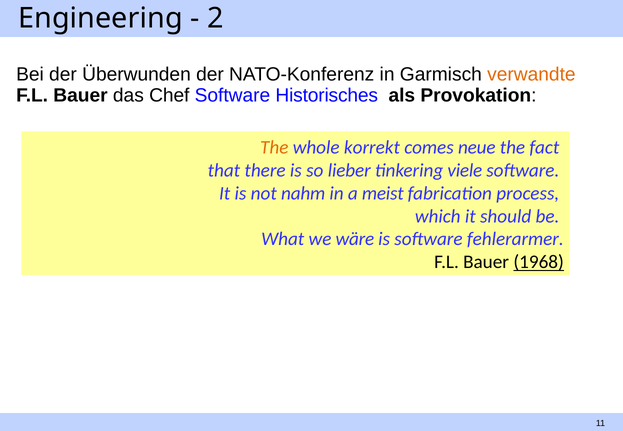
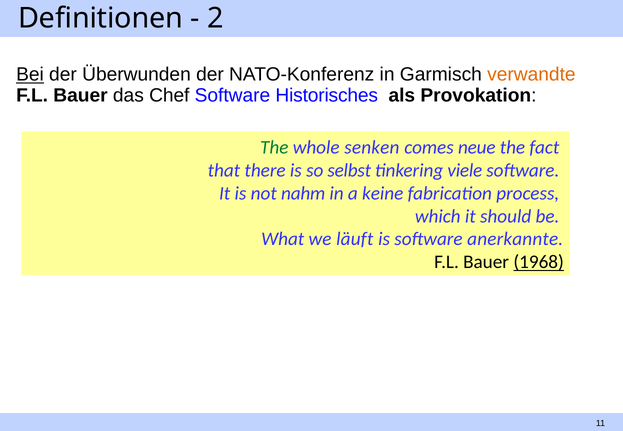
Engineering: Engineering -> Definitionen
Bei underline: none -> present
The at (274, 147) colour: orange -> green
korrekt: korrekt -> senken
lieber: lieber -> selbst
meist: meist -> keine
wäre: wäre -> läuft
fehlerarmer: fehlerarmer -> anerkannte
